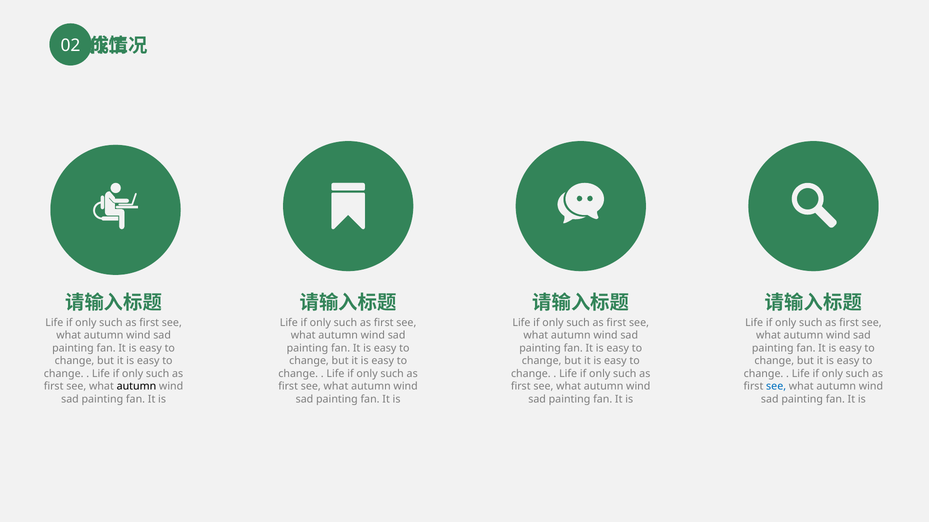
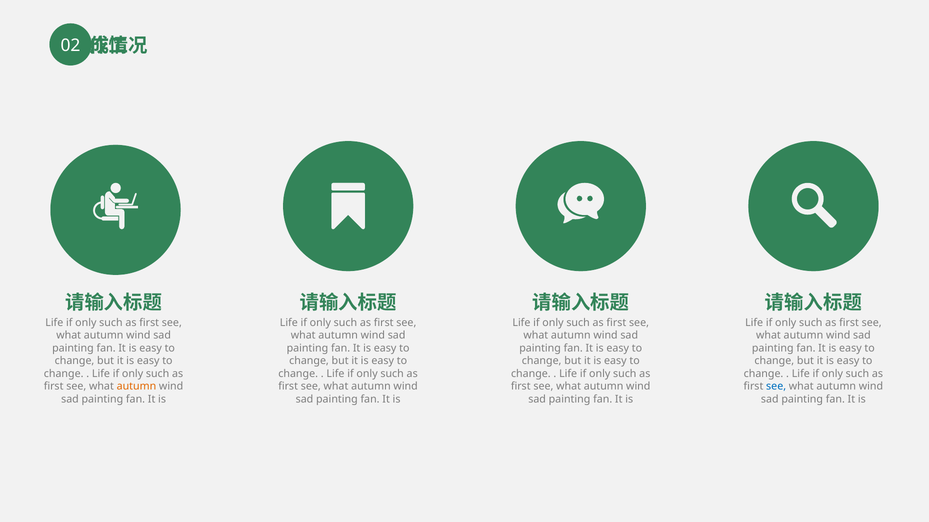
autumn at (136, 387) colour: black -> orange
